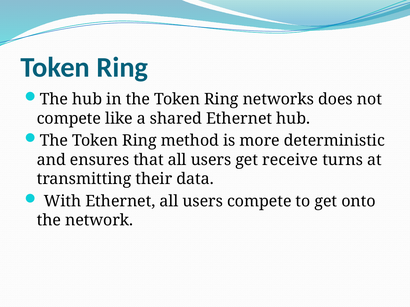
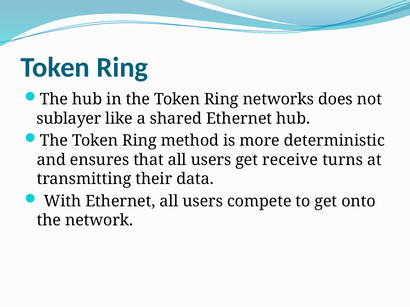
compete at (69, 119): compete -> sublayer
